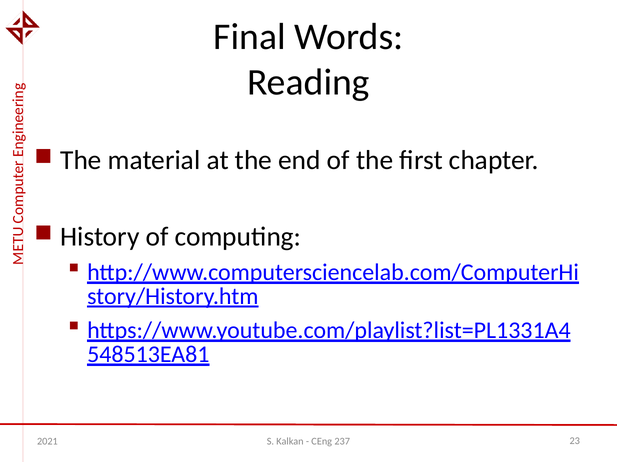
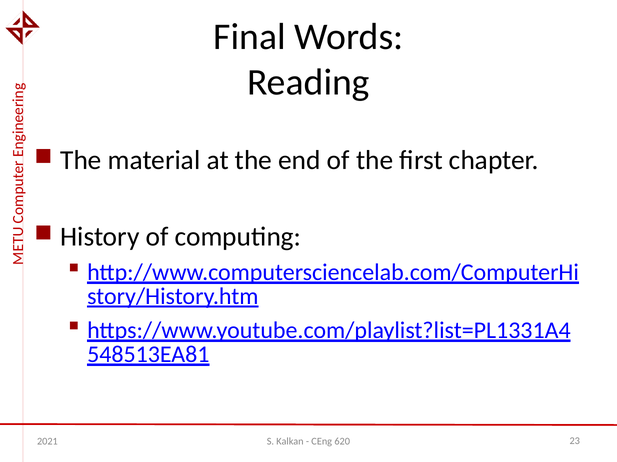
237: 237 -> 620
